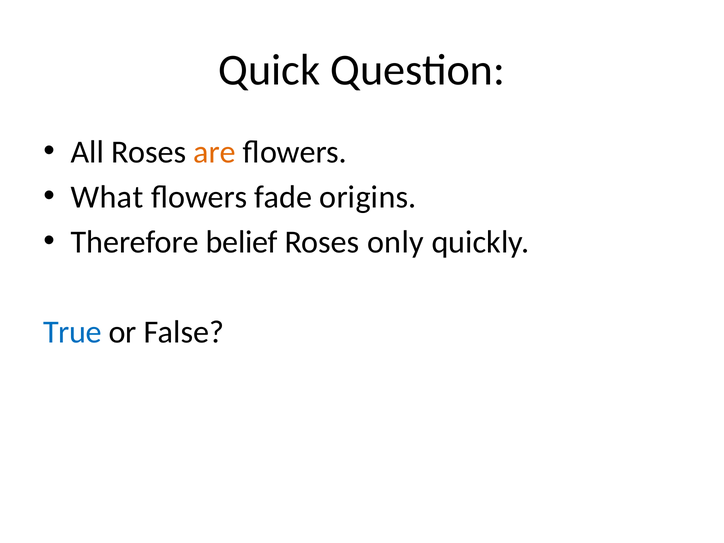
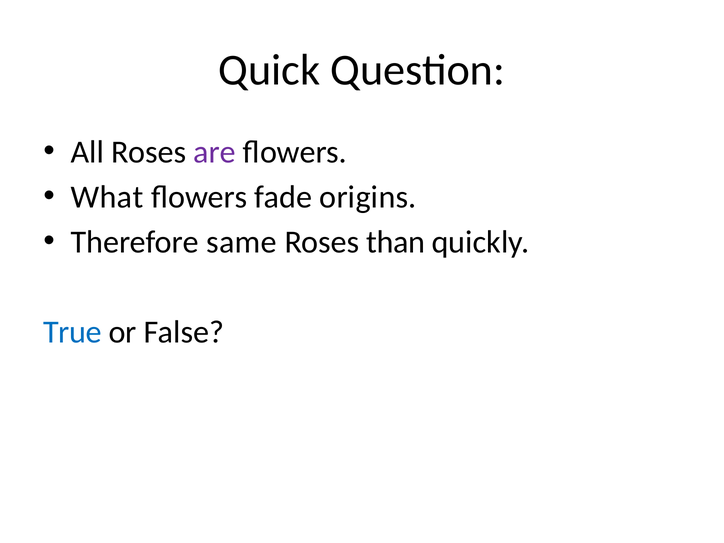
are colour: orange -> purple
belief: belief -> same
only: only -> than
